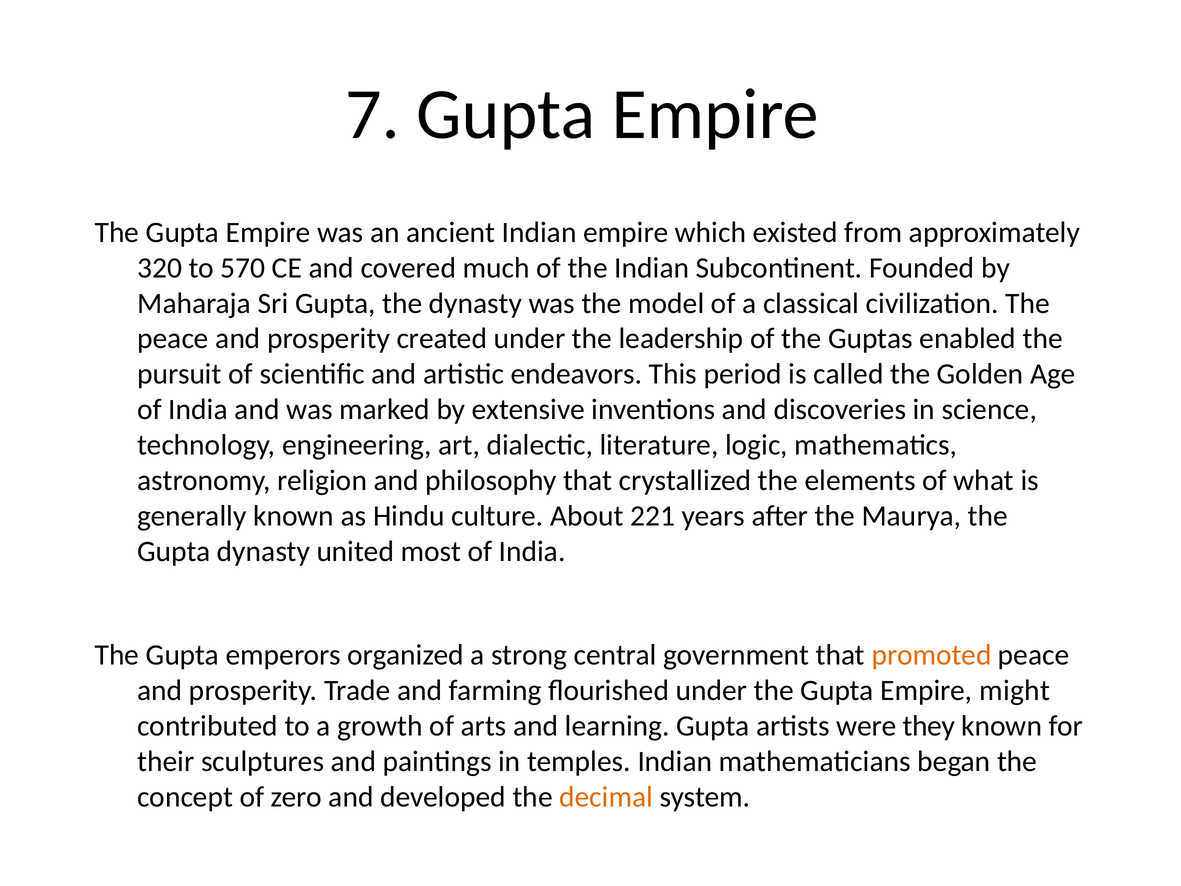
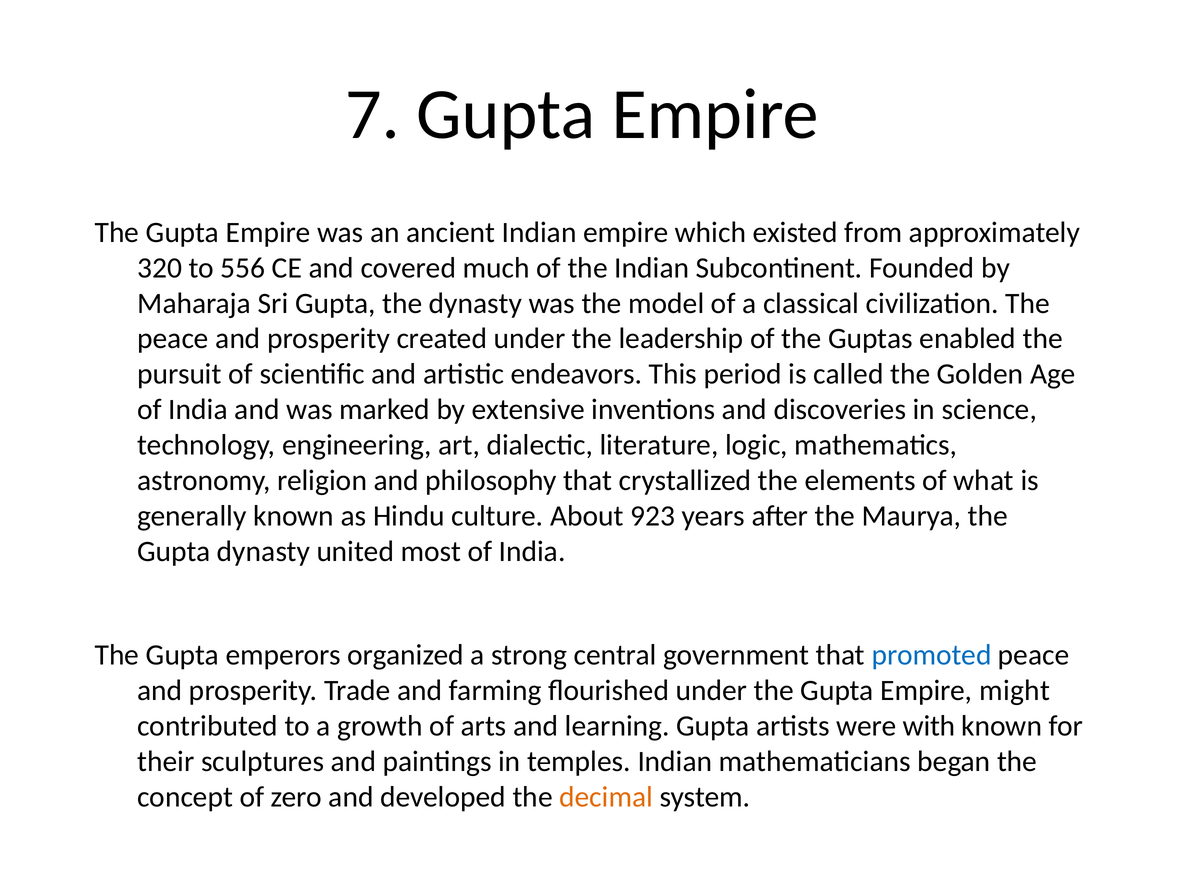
570: 570 -> 556
221: 221 -> 923
promoted colour: orange -> blue
they: they -> with
